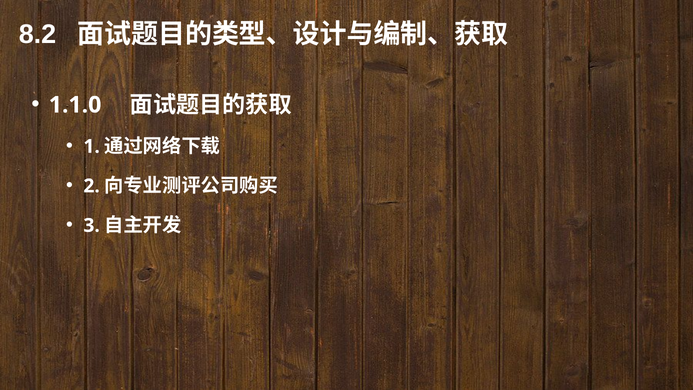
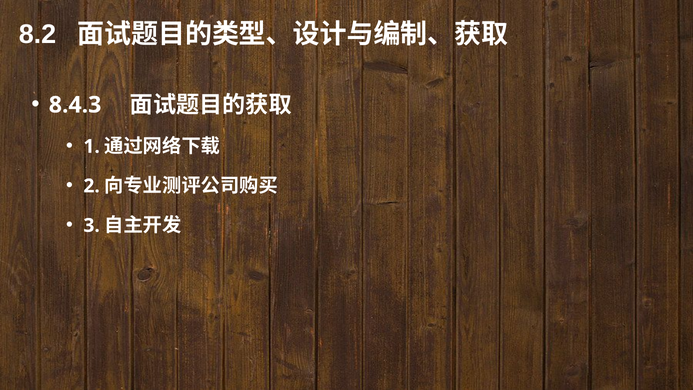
1.1.0: 1.1.0 -> 8.4.3
